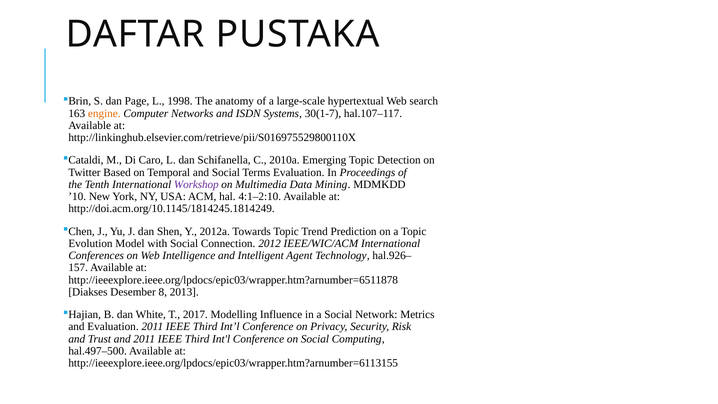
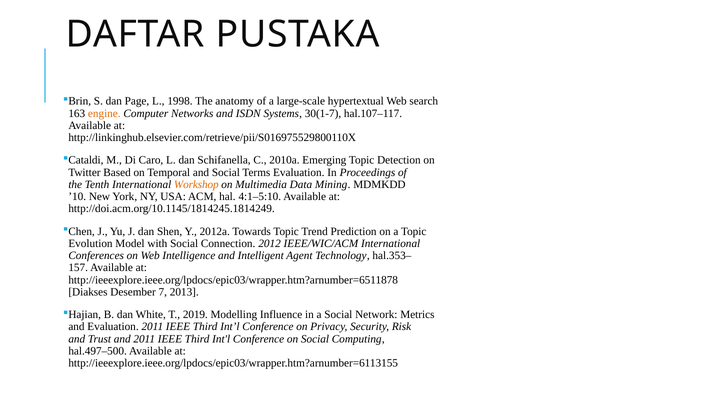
Workshop colour: purple -> orange
4:1–2:10: 4:1–2:10 -> 4:1–5:10
hal.926–: hal.926– -> hal.353–
8: 8 -> 7
2017: 2017 -> 2019
